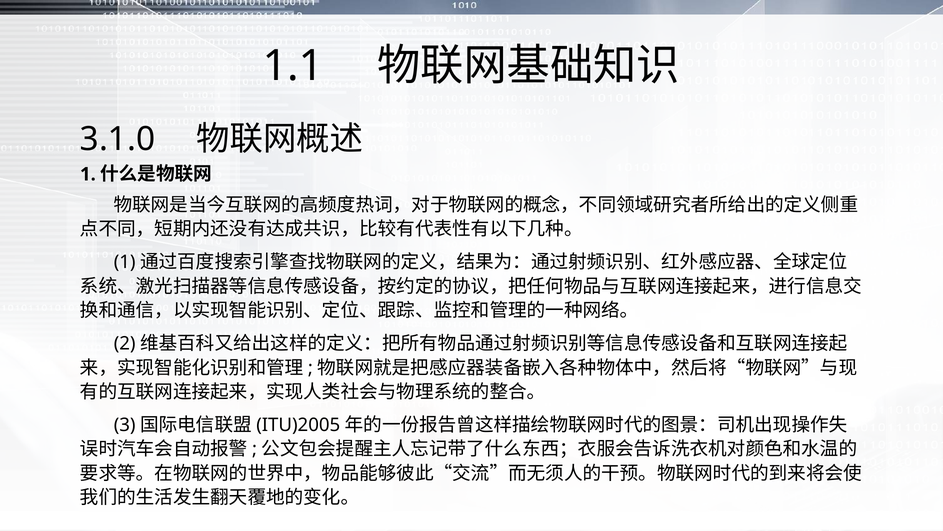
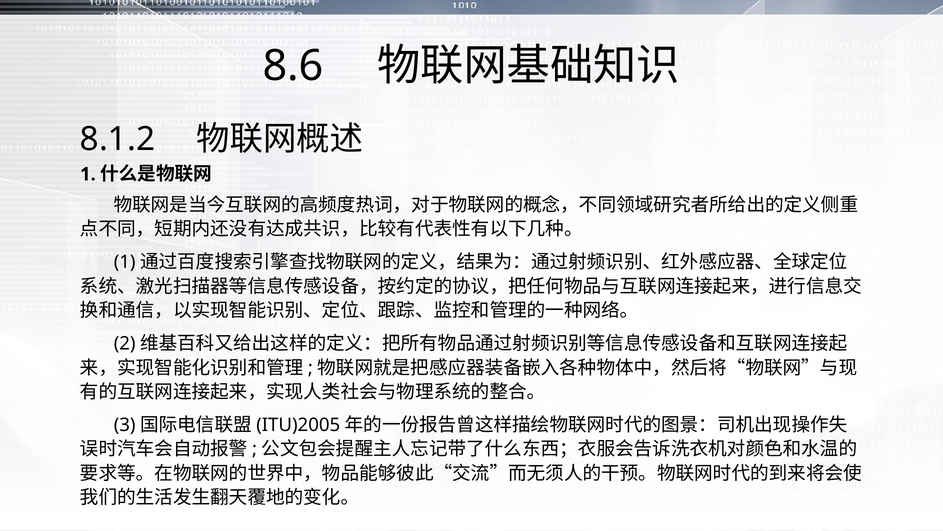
1.1: 1.1 -> 8.6
3.1.0: 3.1.0 -> 8.1.2
